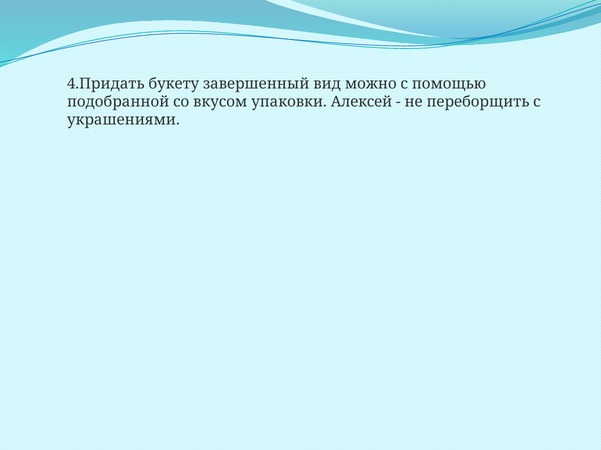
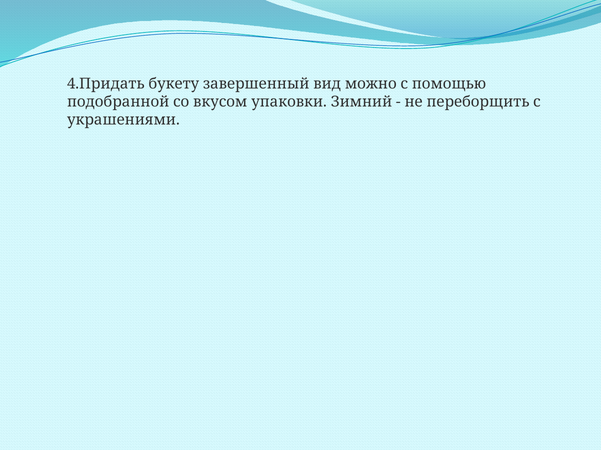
Алексей: Алексей -> Зимний
